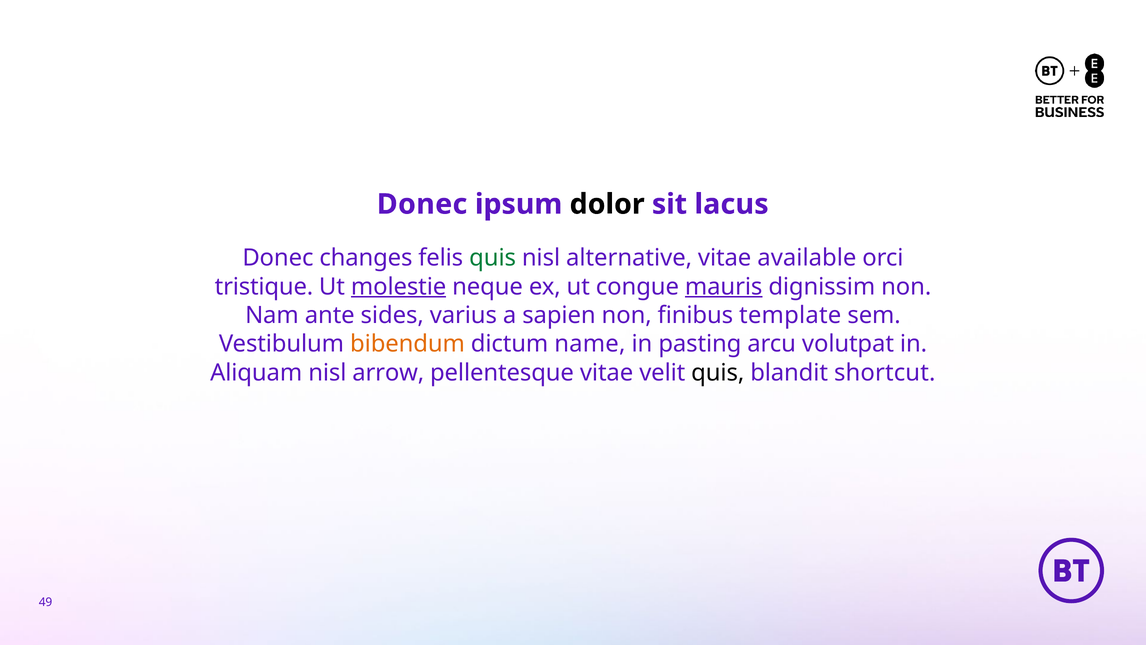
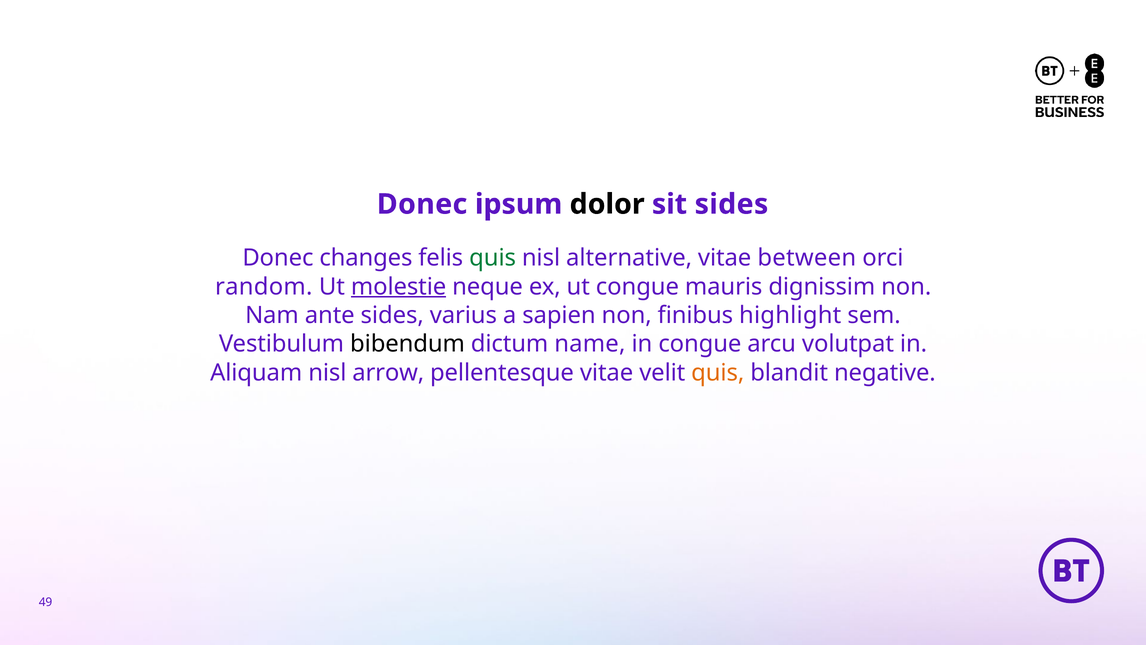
sit lacus: lacus -> sides
available: available -> between
tristique: tristique -> random
mauris underline: present -> none
template: template -> highlight
bibendum colour: orange -> black
in pasting: pasting -> congue
quis at (718, 372) colour: black -> orange
shortcut: shortcut -> negative
